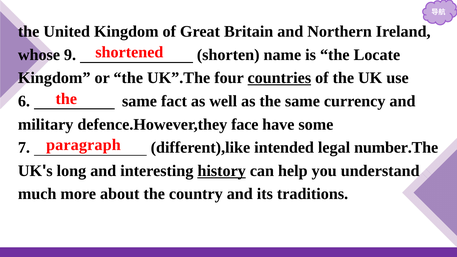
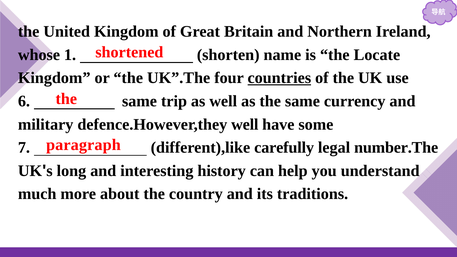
9: 9 -> 1
fact: fact -> trip
defence.However,they face: face -> well
intended: intended -> carefully
history underline: present -> none
